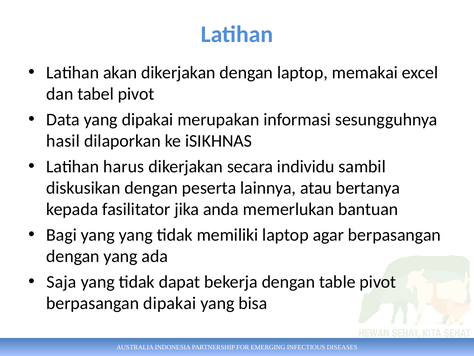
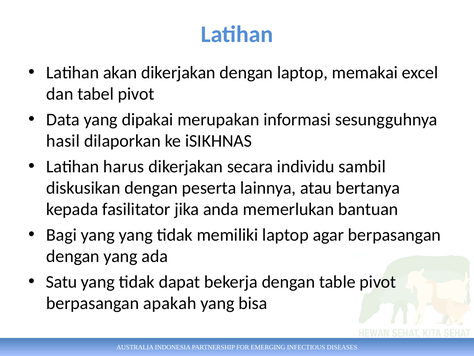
Saja: Saja -> Satu
berpasangan dipakai: dipakai -> apakah
